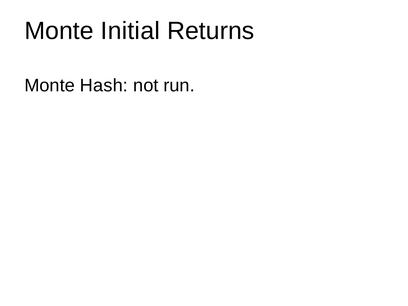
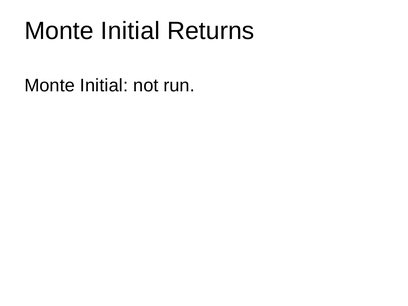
Hash at (104, 86): Hash -> Initial
